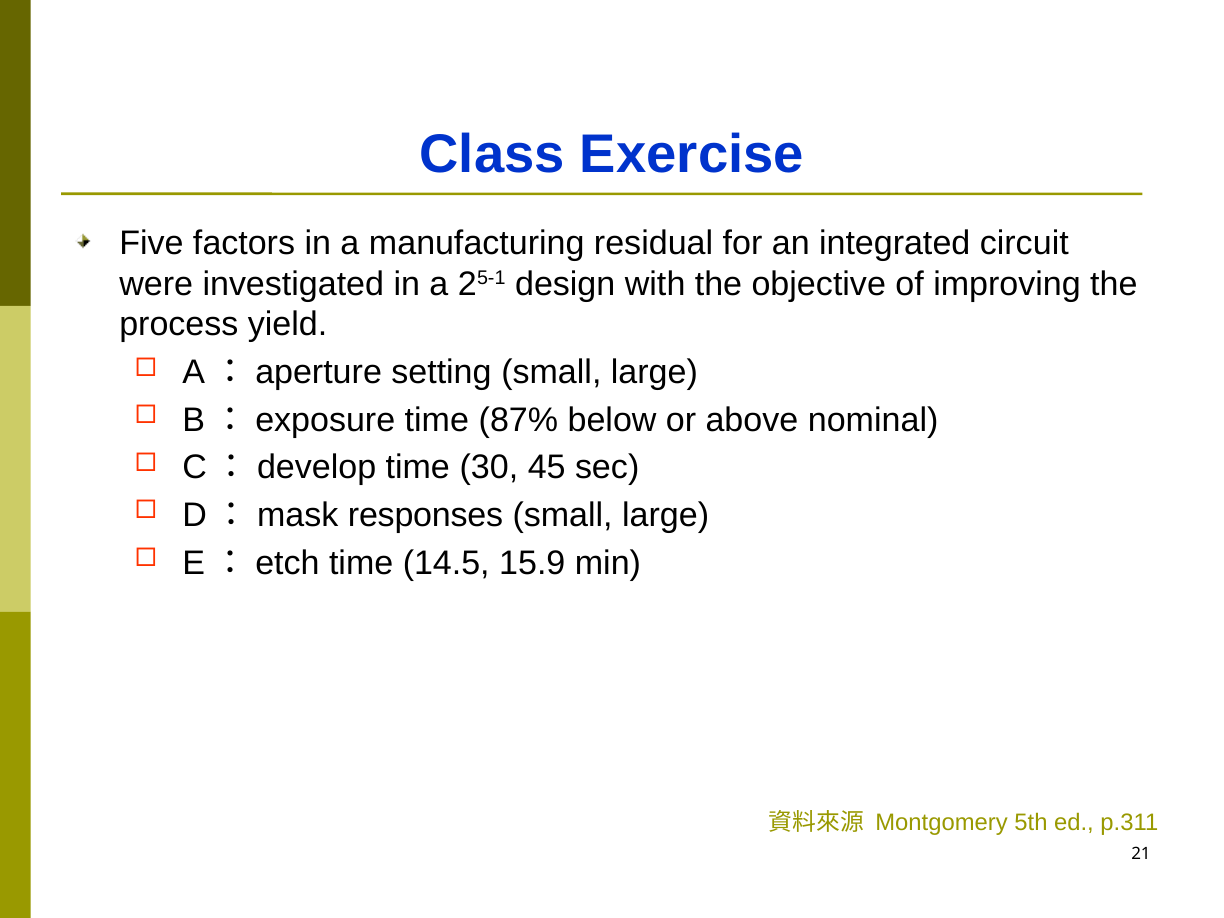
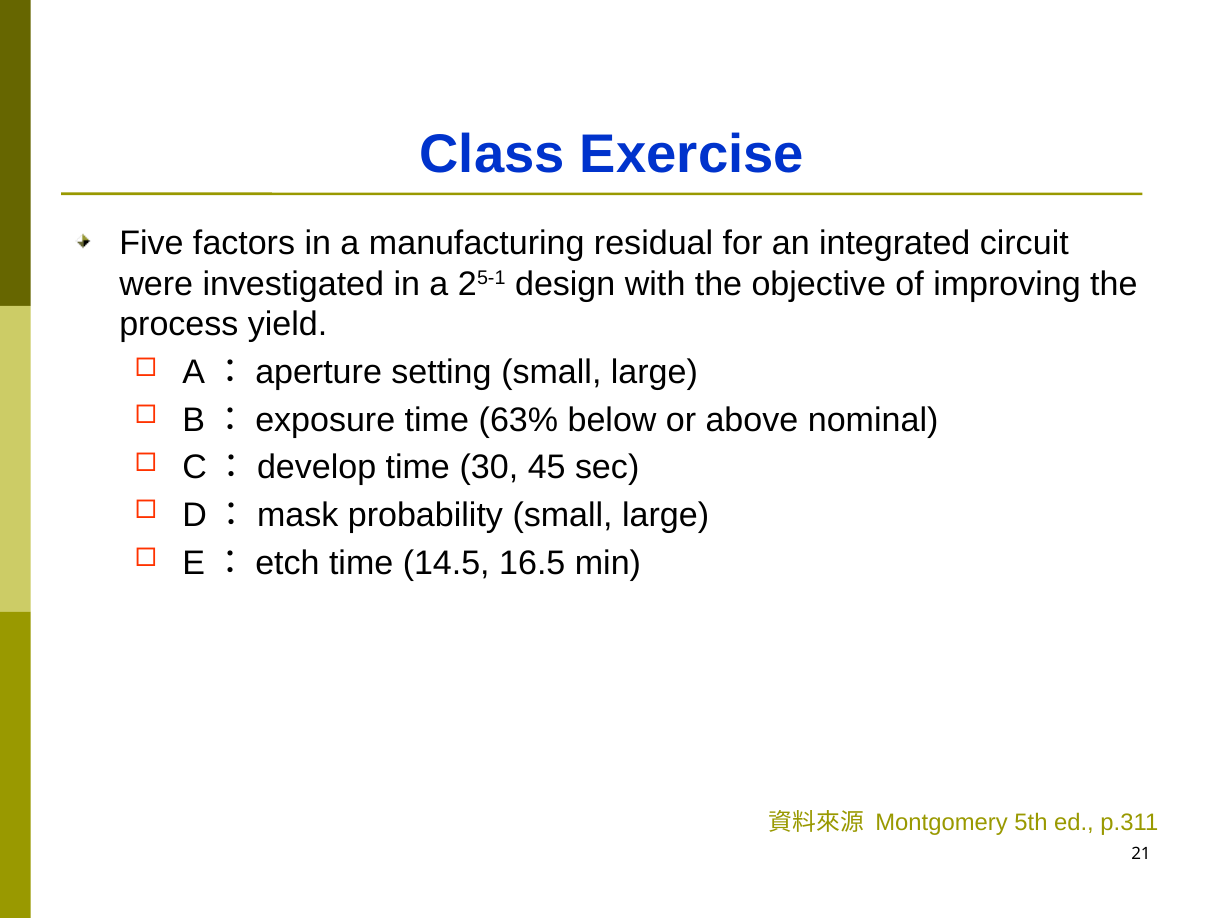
87%: 87% -> 63%
responses: responses -> probability
15.9: 15.9 -> 16.5
